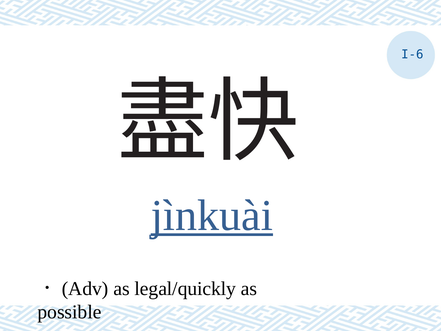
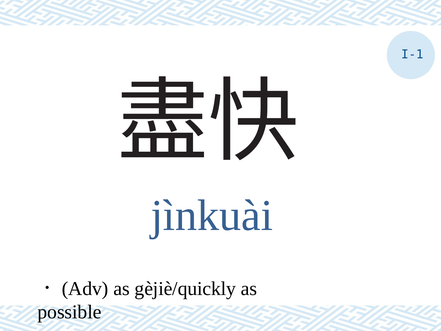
I-6: I-6 -> I-1
jìnkuài underline: present -> none
legal/quickly: legal/quickly -> gèjiè/quickly
